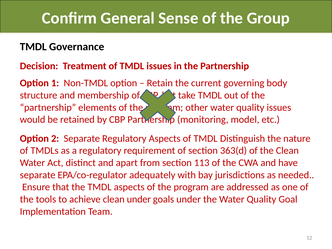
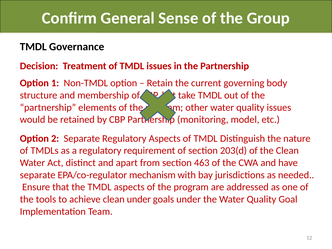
363(d: 363(d -> 203(d
113: 113 -> 463
adequately: adequately -> mechanism
